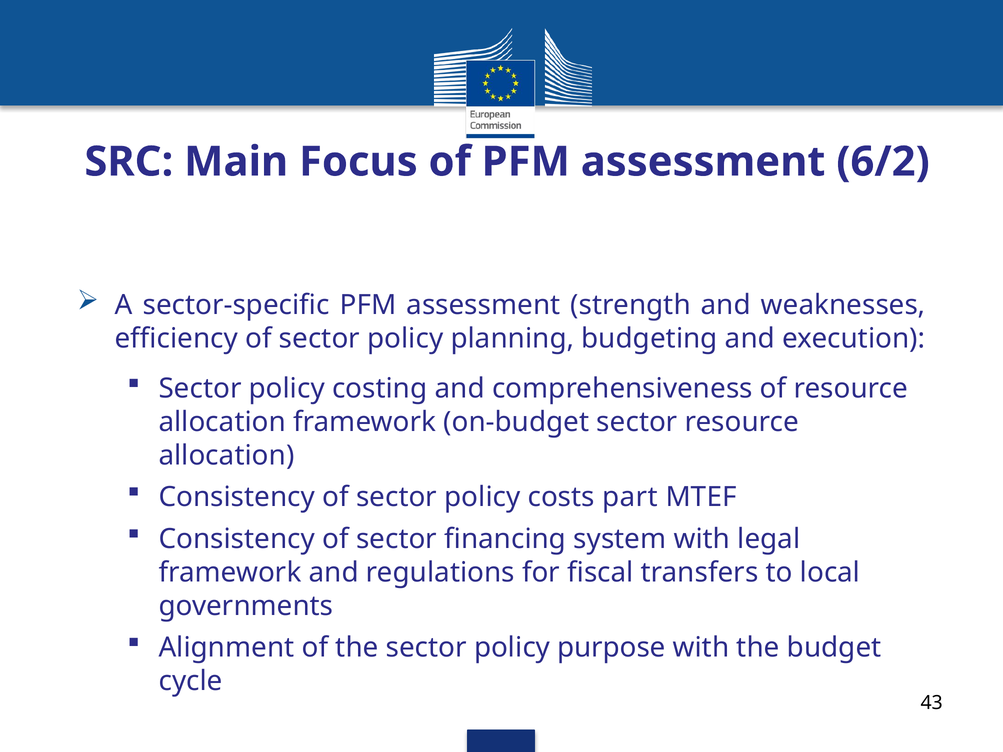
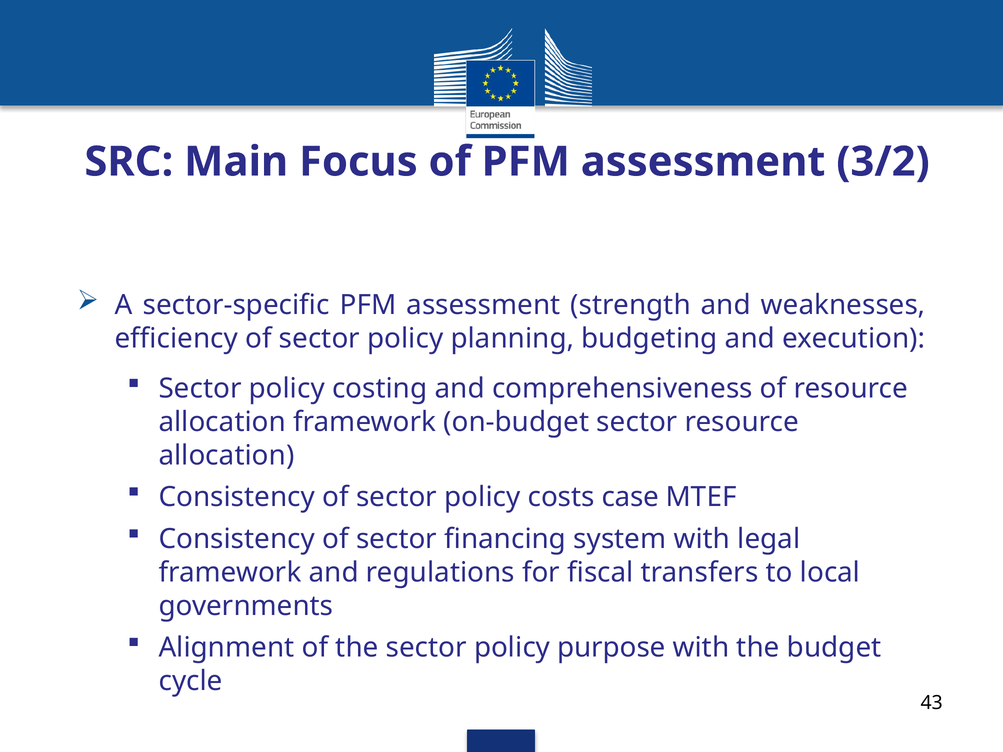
6/2: 6/2 -> 3/2
part: part -> case
